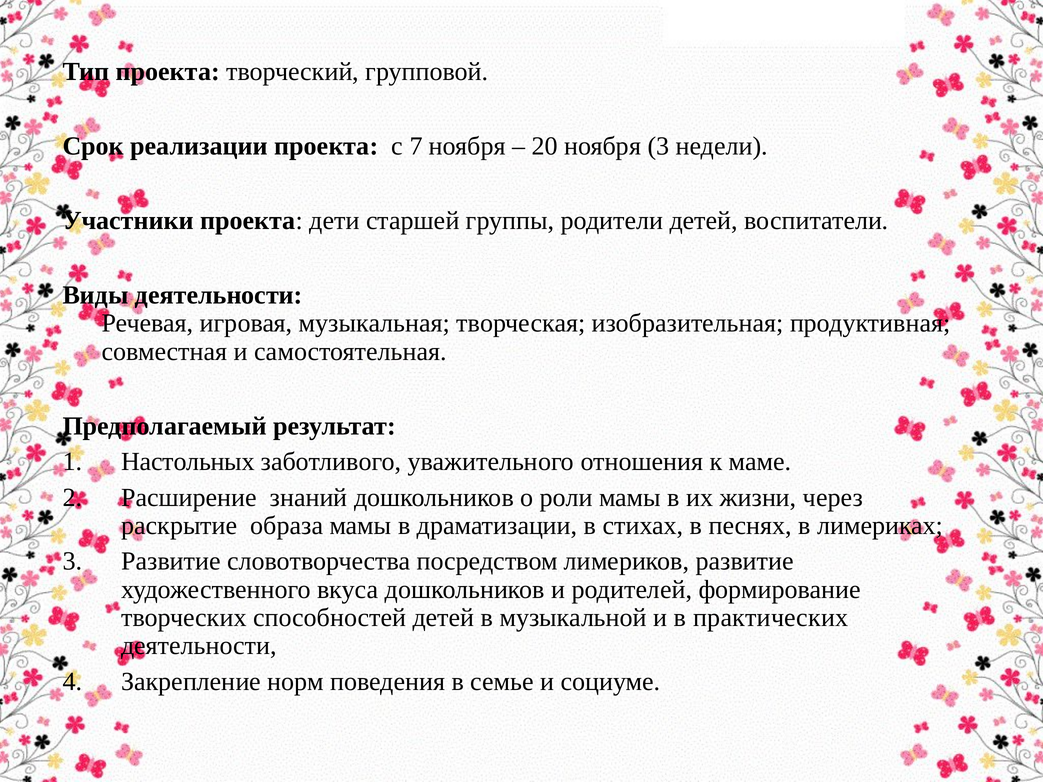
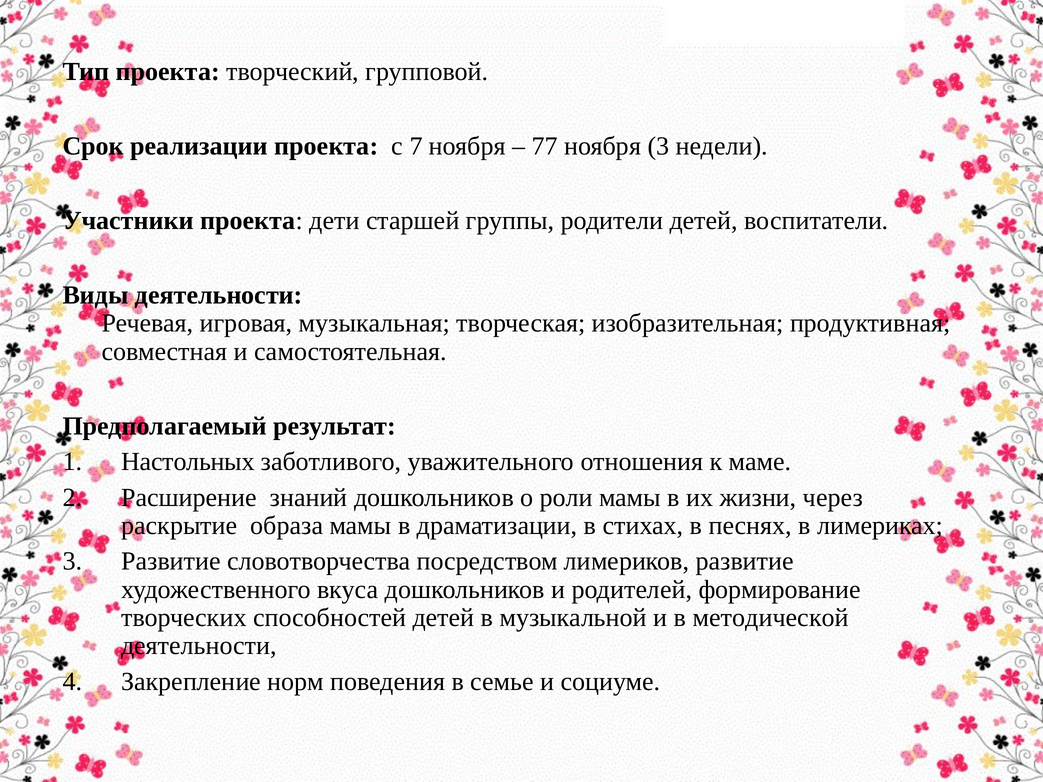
20: 20 -> 77
практических: практических -> методической
